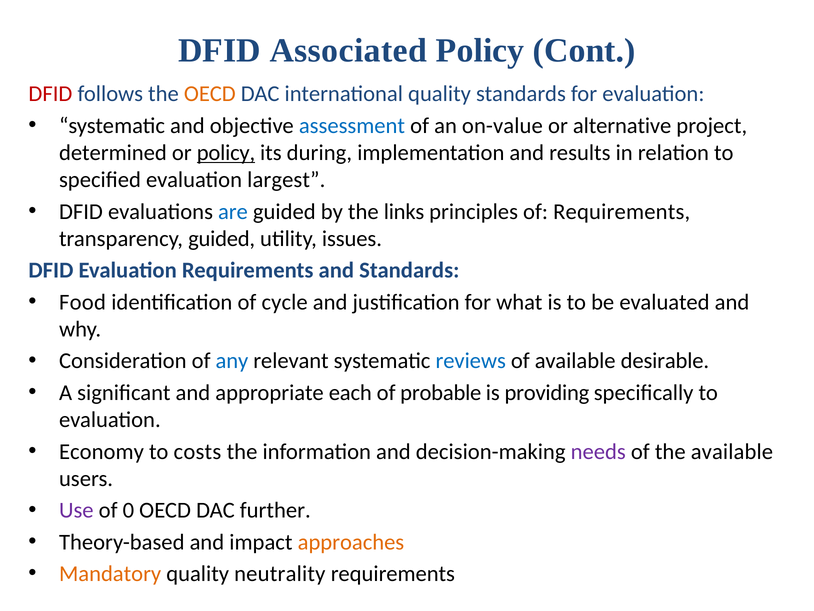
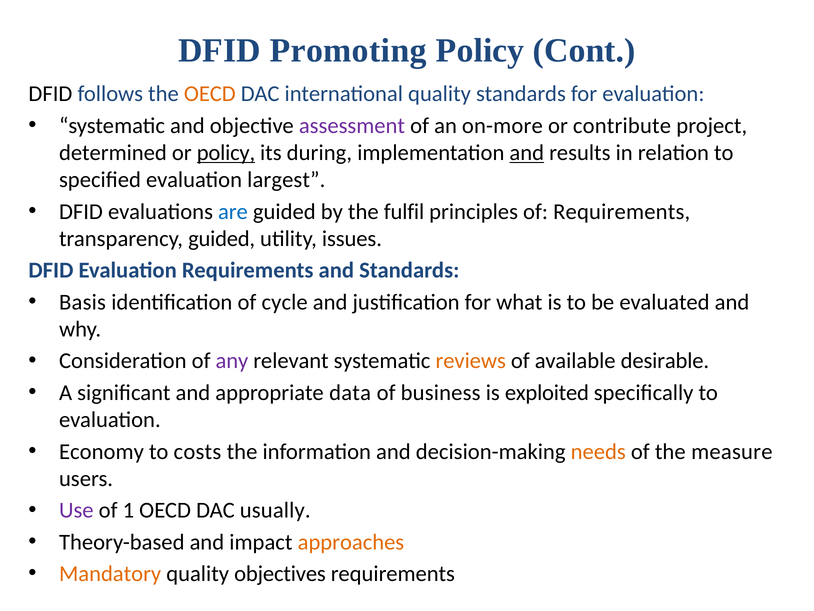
Associated: Associated -> Promoting
DFID at (50, 94) colour: red -> black
assessment colour: blue -> purple
on-value: on-value -> on-more
alternative: alternative -> contribute
and at (527, 153) underline: none -> present
the links: links -> fulfil
Food: Food -> Basis
any colour: blue -> purple
reviews colour: blue -> orange
appropriate each: each -> data
of probable: probable -> business
providing: providing -> exploited
needs at (598, 451) colour: purple -> orange
the available: available -> measure
0: 0 -> 1
further: further -> usually
quality neutrality: neutrality -> objectives
